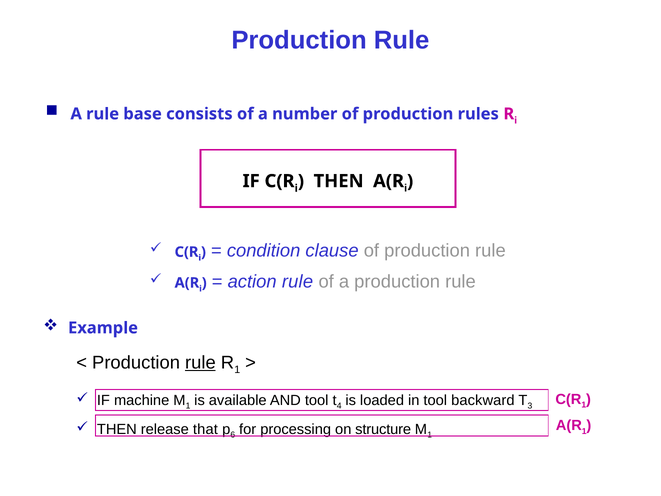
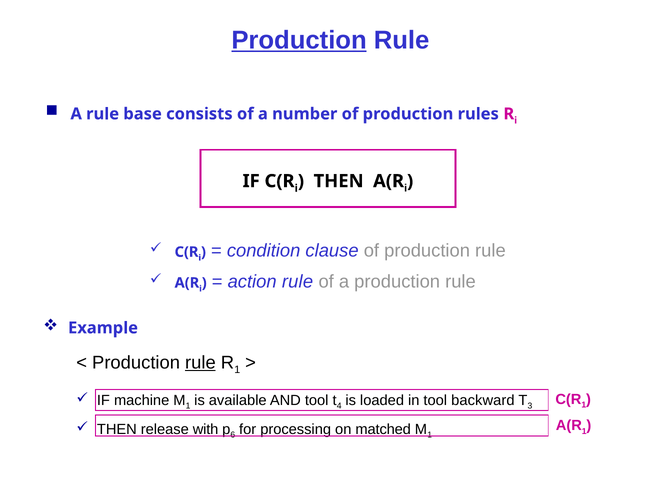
Production at (299, 40) underline: none -> present
that: that -> with
structure: structure -> matched
